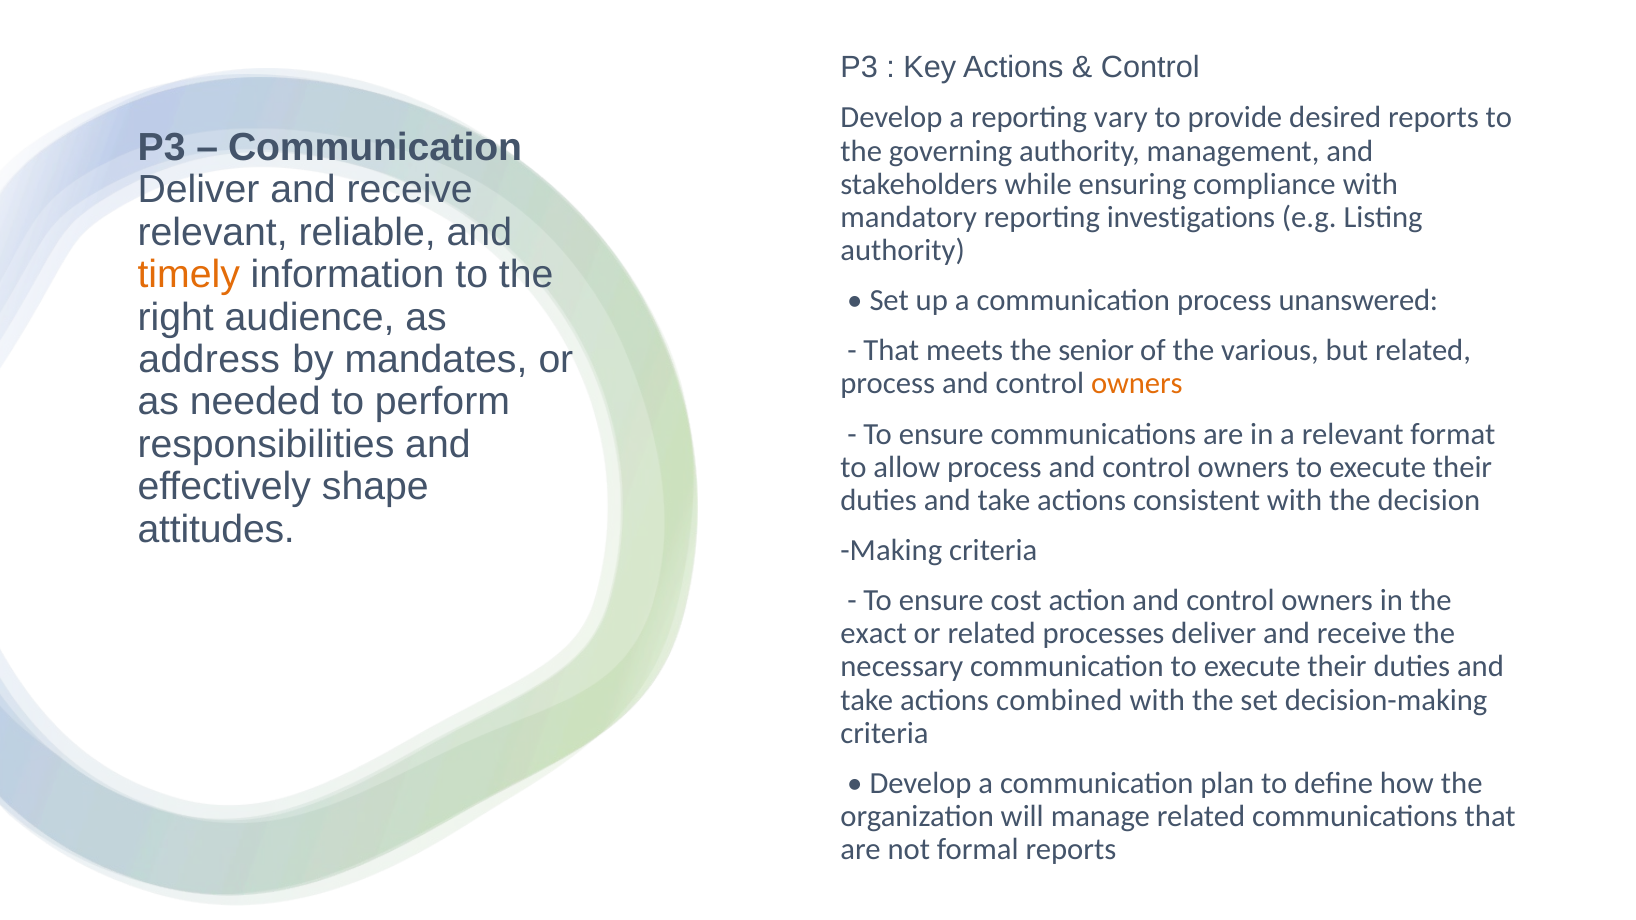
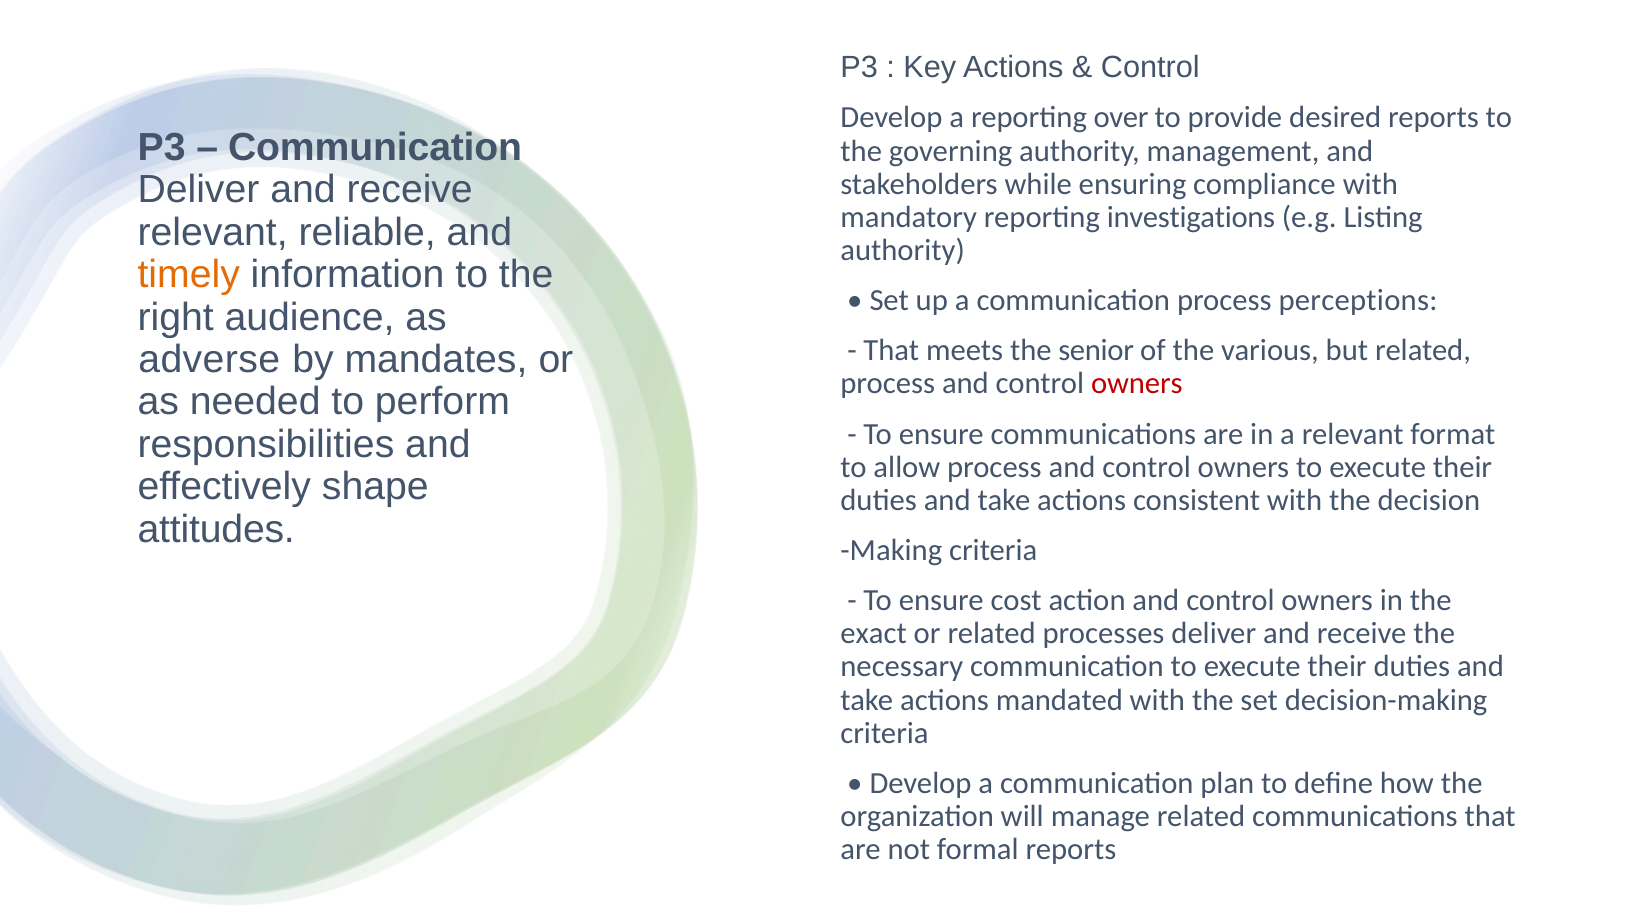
vary: vary -> over
unanswered: unanswered -> perceptions
address: address -> adverse
owners at (1137, 384) colour: orange -> red
combined: combined -> mandated
